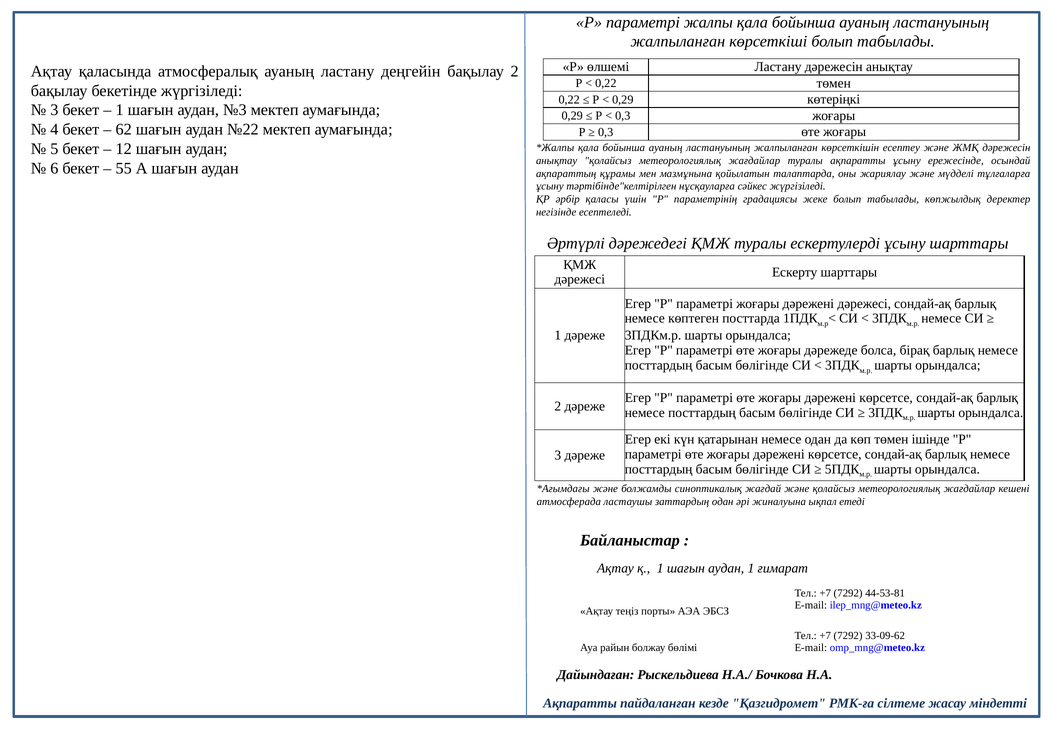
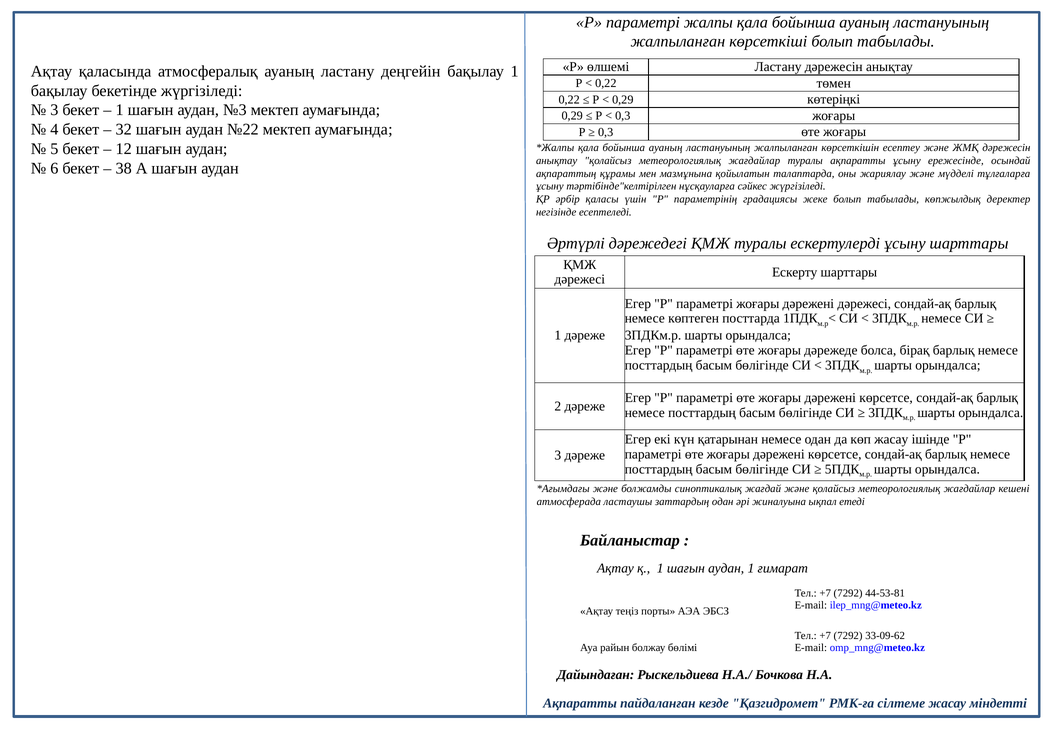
бақылау 2: 2 -> 1
62: 62 -> 32
55: 55 -> 38
көп төмен: төмен -> жасау
